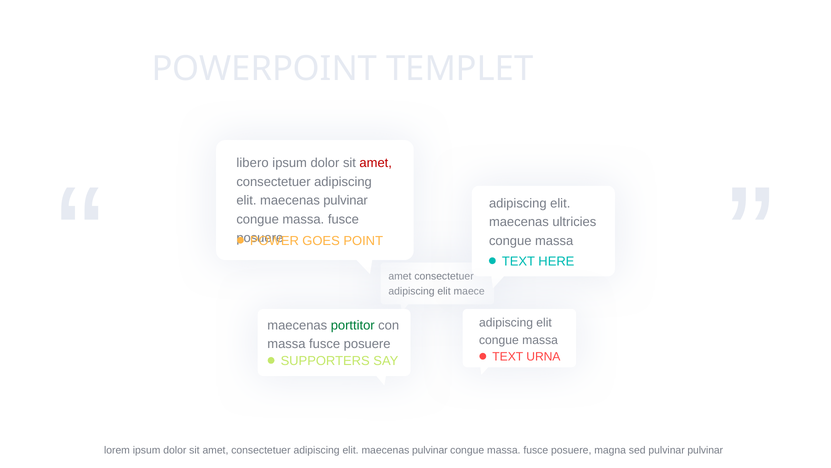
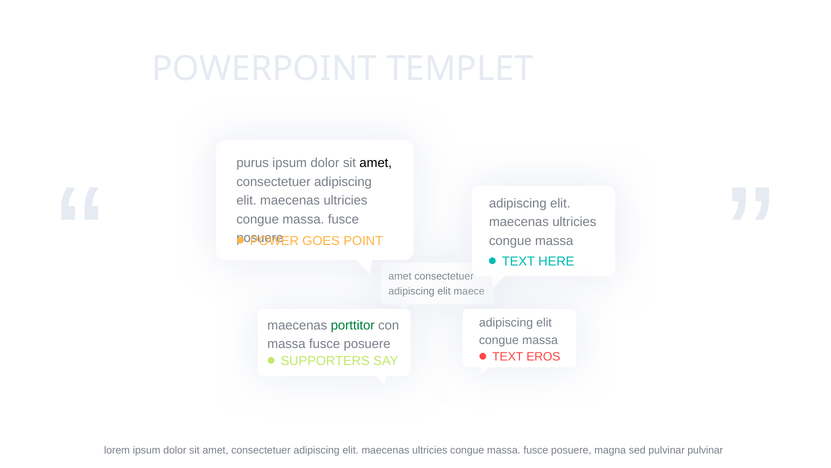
libero: libero -> purus
amet at (376, 163) colour: red -> black
pulvinar at (346, 200): pulvinar -> ultricies
URNA: URNA -> EROS
pulvinar at (430, 450): pulvinar -> ultricies
